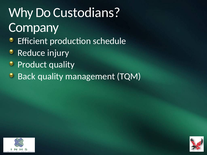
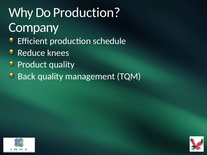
Do Custodians: Custodians -> Production
injury: injury -> knees
